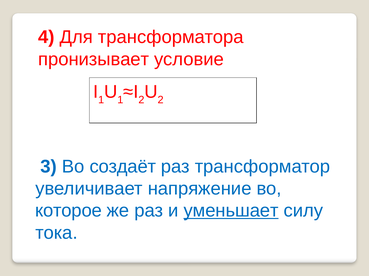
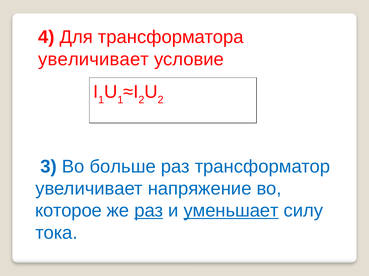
пронизывает at (94, 59): пронизывает -> увеличивает
создаёт: создаёт -> больше
раз at (149, 211) underline: none -> present
